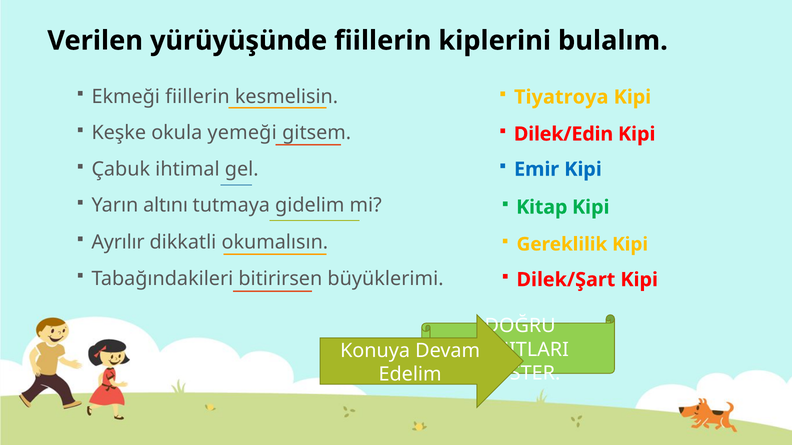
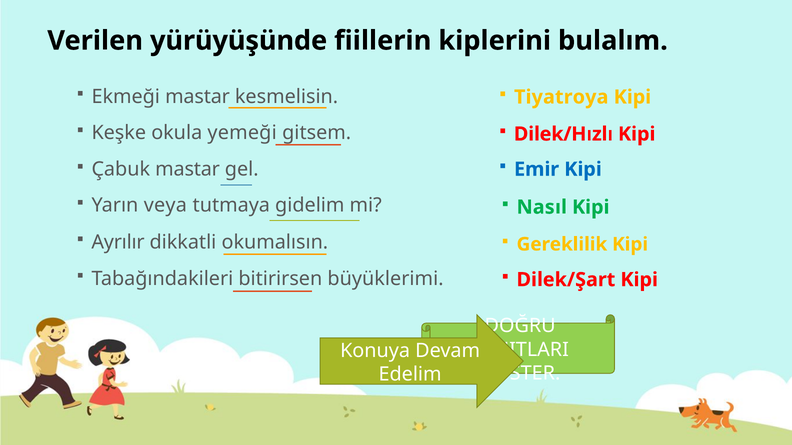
Ekmeği fiillerin: fiillerin -> mastar
Dilek/Edin: Dilek/Edin -> Dilek/Hızlı
Çabuk ihtimal: ihtimal -> mastar
altını: altını -> veya
Kitap: Kitap -> Nasıl
